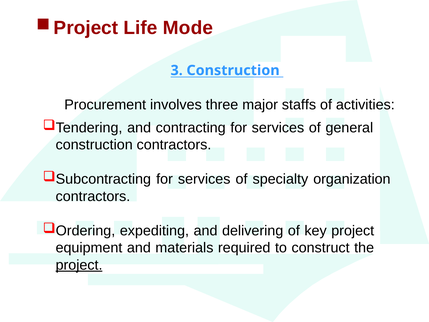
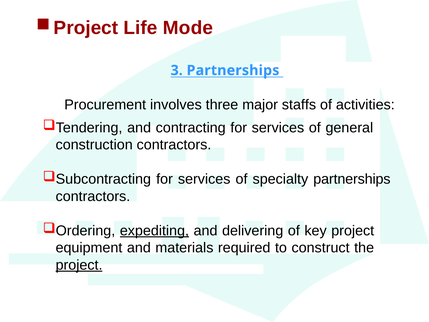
3 Construction: Construction -> Partnerships
specialty organization: organization -> partnerships
expediting underline: none -> present
